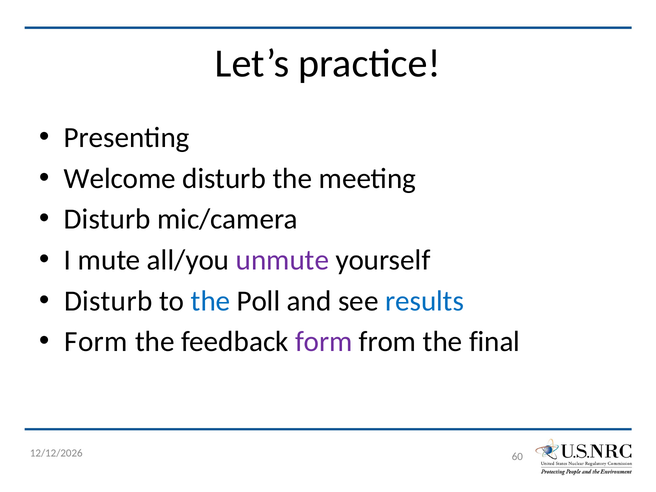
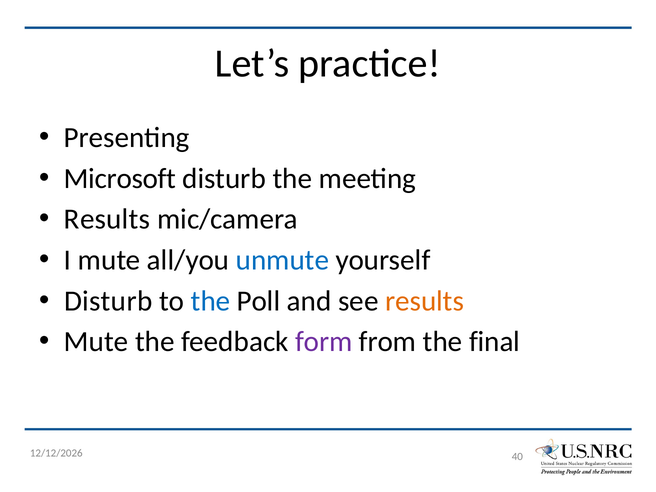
Welcome: Welcome -> Microsoft
Disturb at (107, 219): Disturb -> Results
unmute colour: purple -> blue
results at (425, 301) colour: blue -> orange
Form at (96, 342): Form -> Mute
60: 60 -> 40
